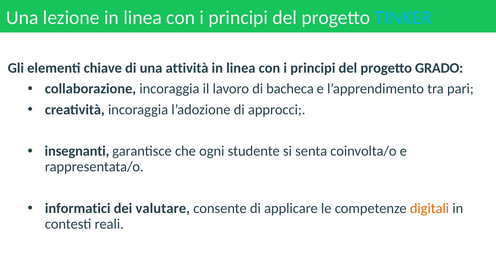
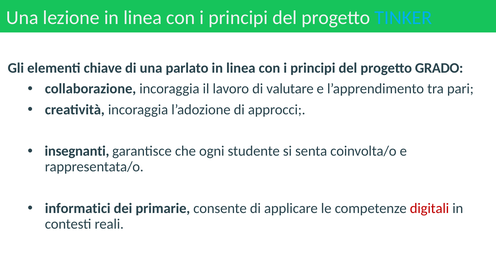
attività: attività -> parlato
bacheca: bacheca -> valutare
valutare: valutare -> primarie
digitali colour: orange -> red
